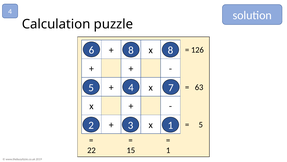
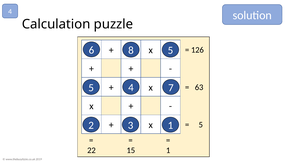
8 8: 8 -> 5
